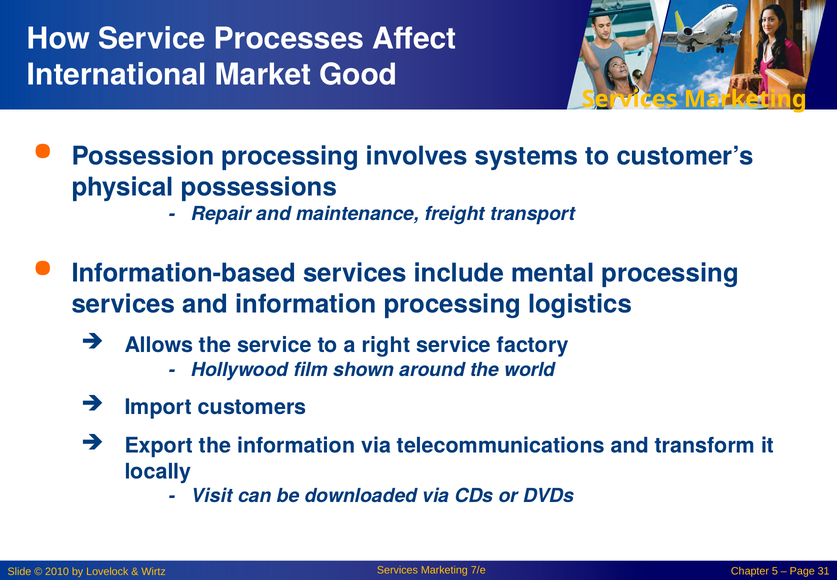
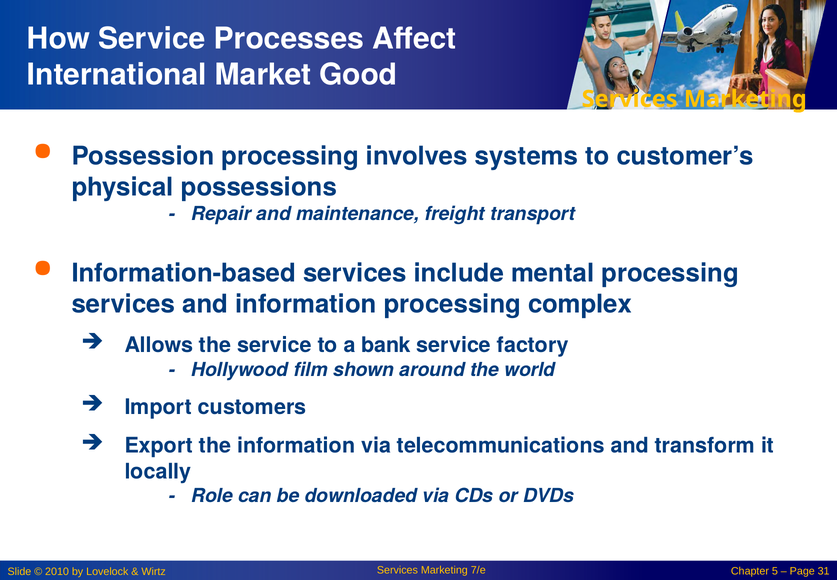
logistics: logistics -> complex
right: right -> bank
Visit: Visit -> Role
